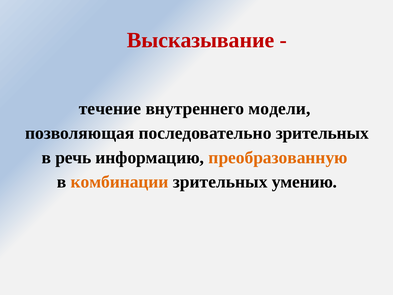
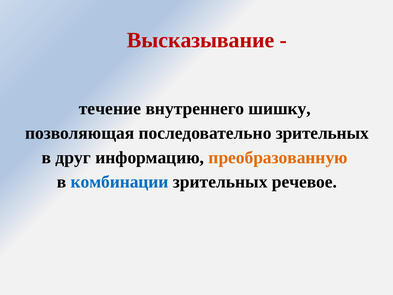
модели: модели -> шишку
речь: речь -> друг
комбинации colour: orange -> blue
умению: умению -> речевое
